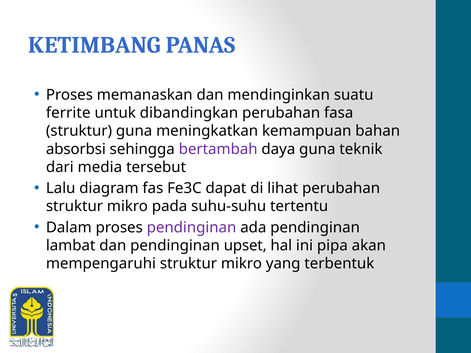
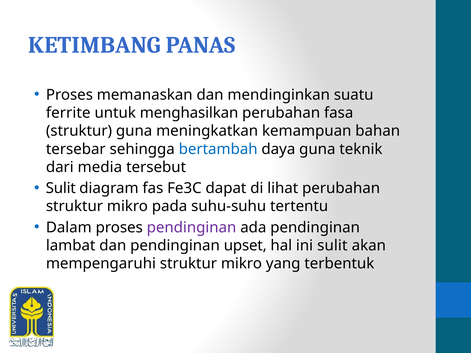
dibandingkan: dibandingkan -> menghasilkan
absorbsi: absorbsi -> tersebar
bertambah colour: purple -> blue
Lalu at (61, 188): Lalu -> Sulit
ini pipa: pipa -> sulit
